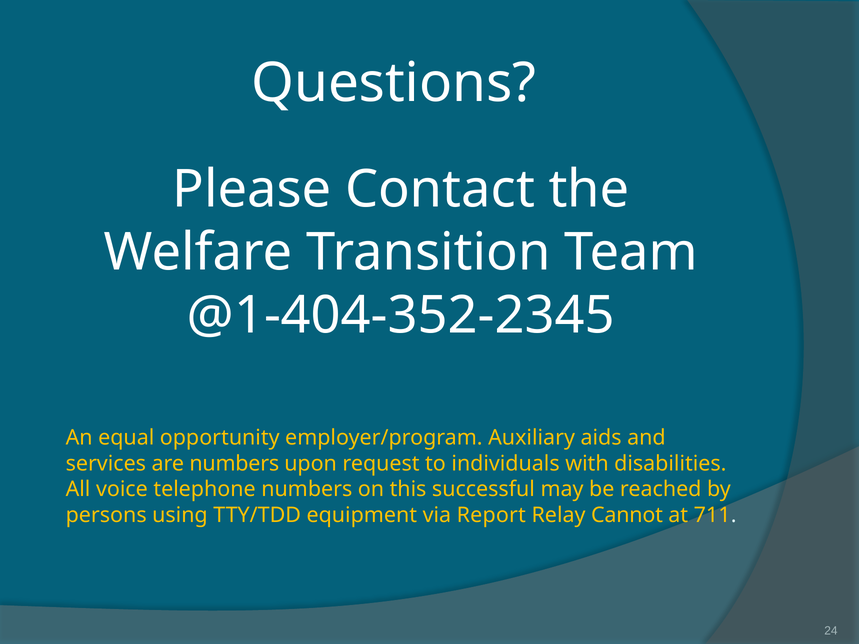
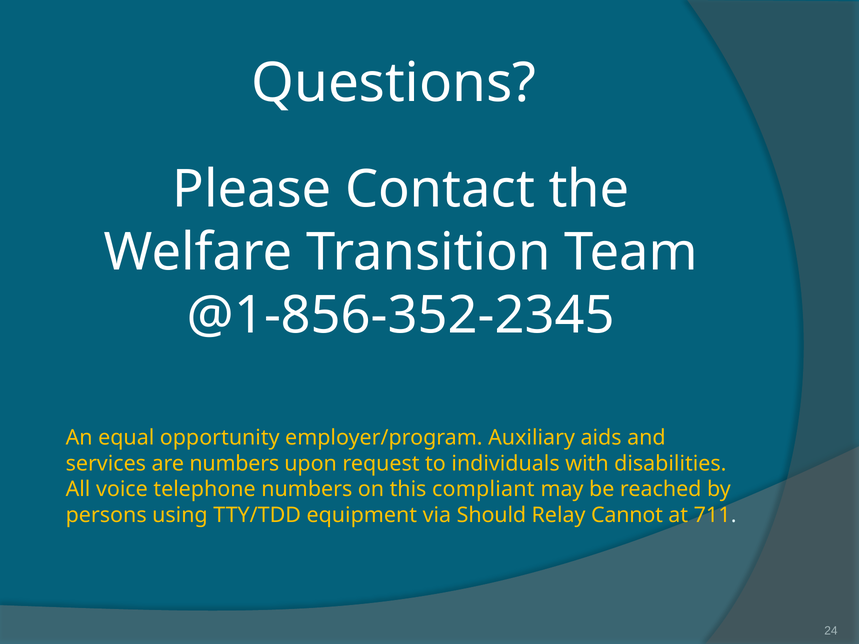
@1-404-352-2345: @1-404-352-2345 -> @1-856-352-2345
successful: successful -> compliant
Report: Report -> Should
